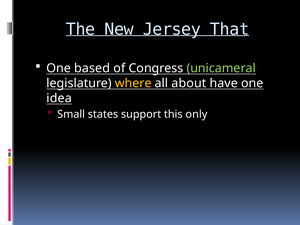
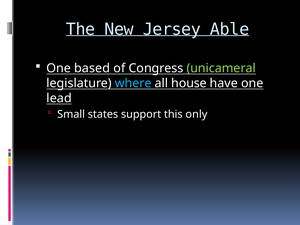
That: That -> Able
where colour: yellow -> light blue
about: about -> house
idea: idea -> lead
